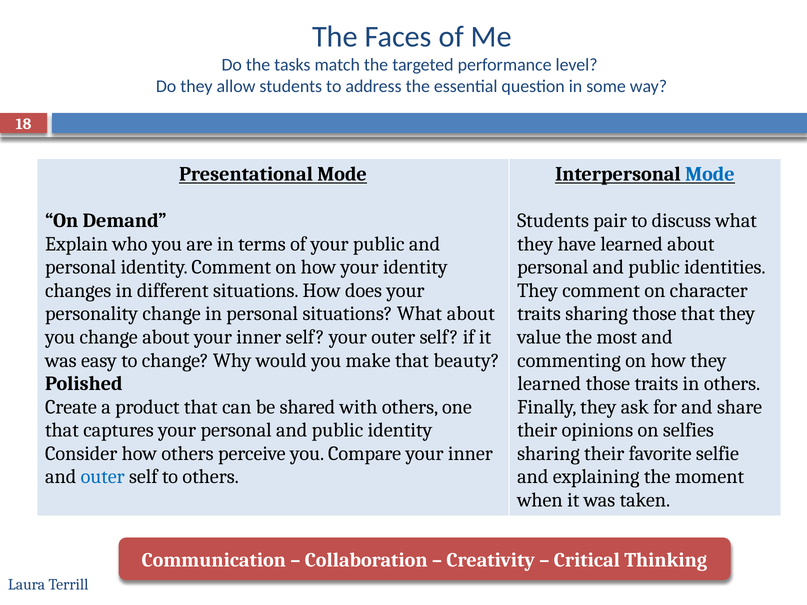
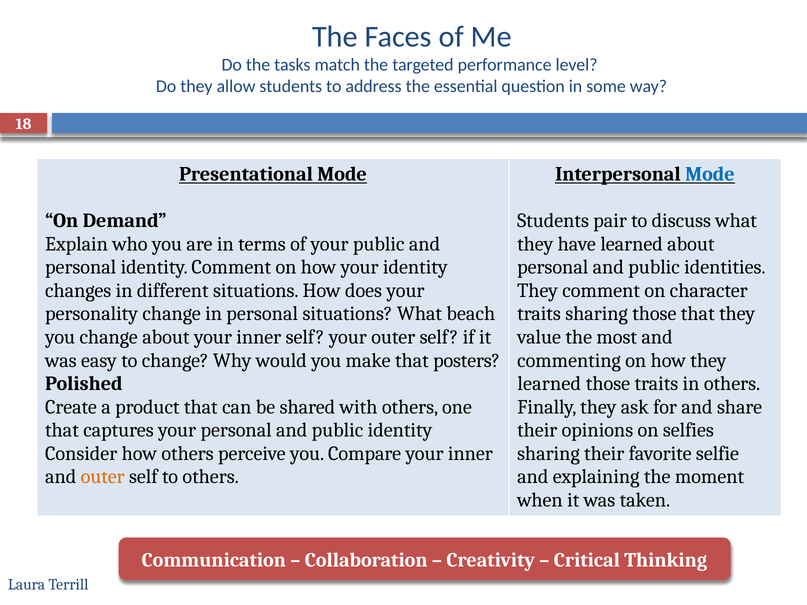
What about: about -> beach
beauty: beauty -> posters
outer at (103, 477) colour: blue -> orange
